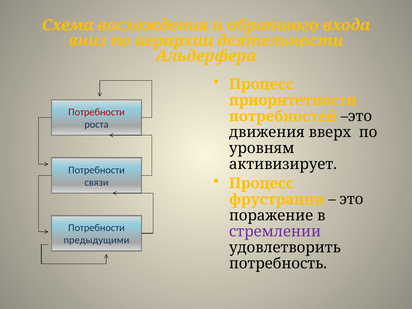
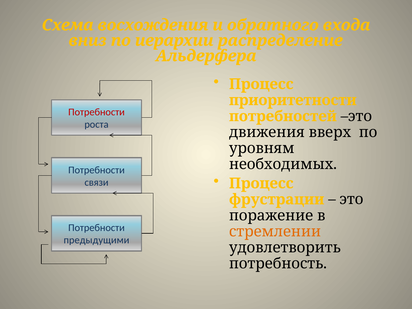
деятельности: деятельности -> распределение
активизирует: активизирует -> необходимых
стремлении colour: purple -> orange
